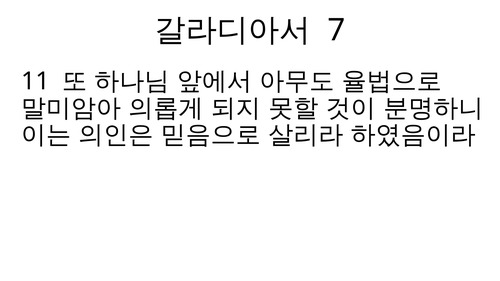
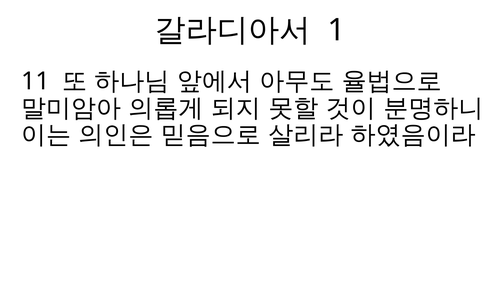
7: 7 -> 1
